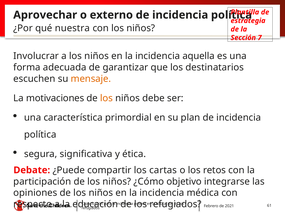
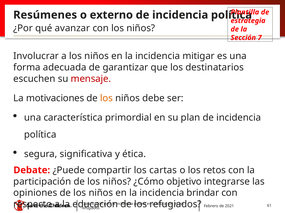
Aprovechar: Aprovechar -> Resúmenes
nuestra: nuestra -> avanzar
aquella: aquella -> mitigar
mensaje colour: orange -> red
médica: médica -> brindar
